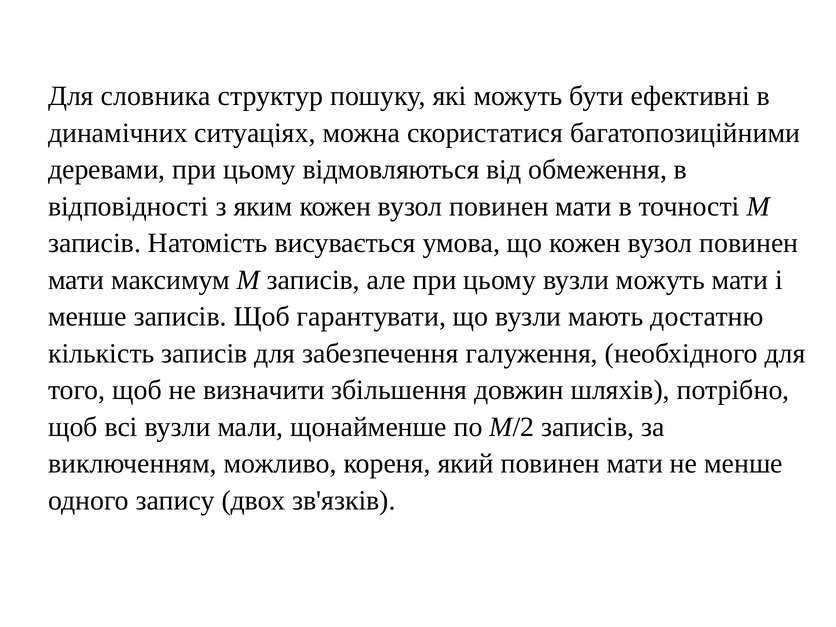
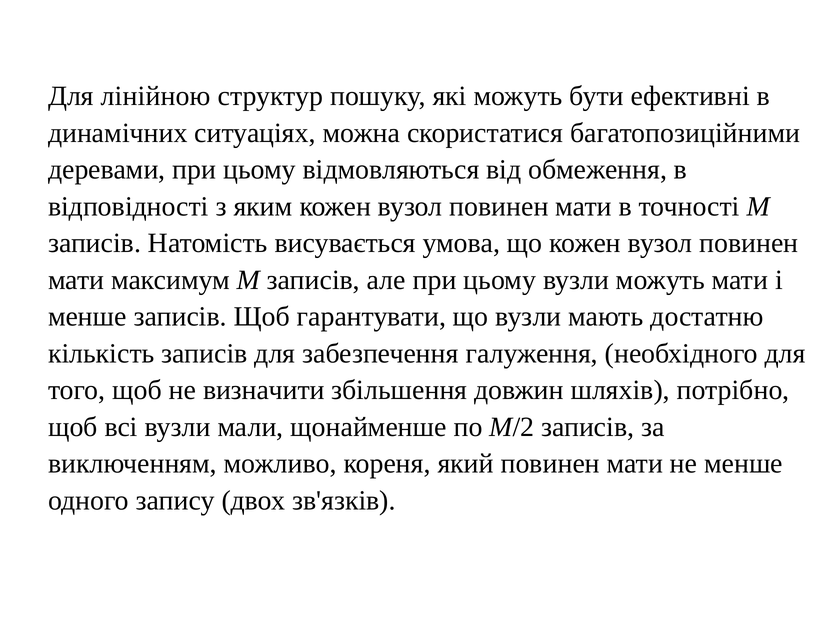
словника: словника -> лінійною
